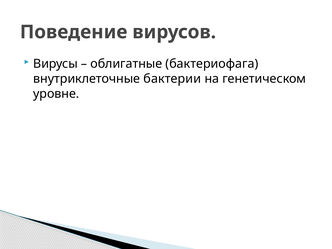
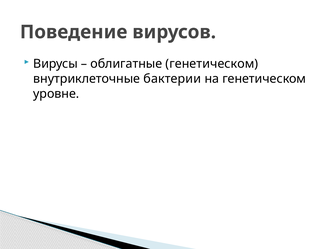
облигатные бактериофага: бактериофага -> генетическом
